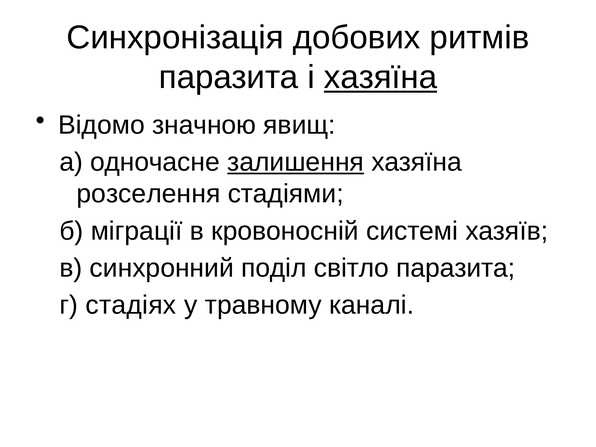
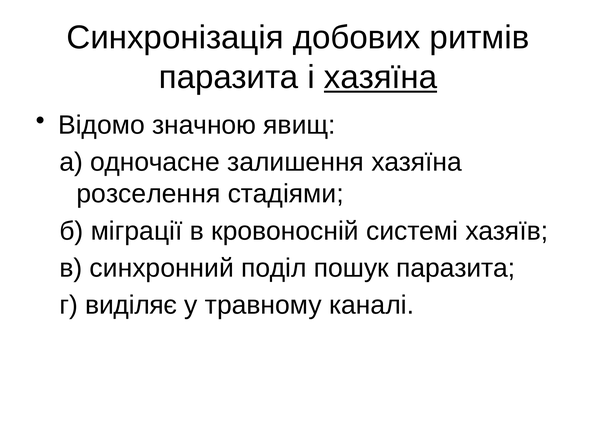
залишення underline: present -> none
світло: світло -> пошук
стадіях: стадіях -> виділяє
